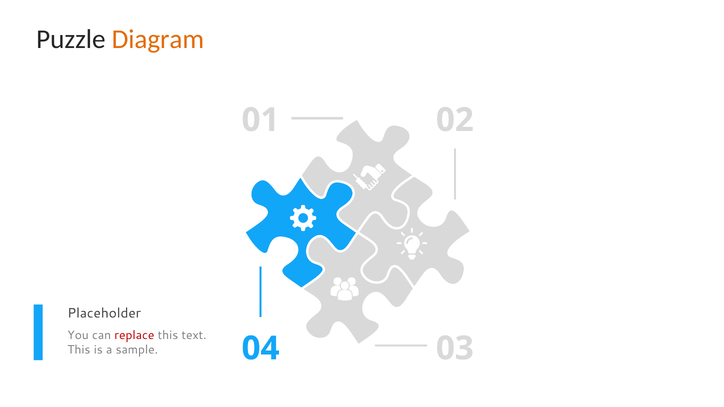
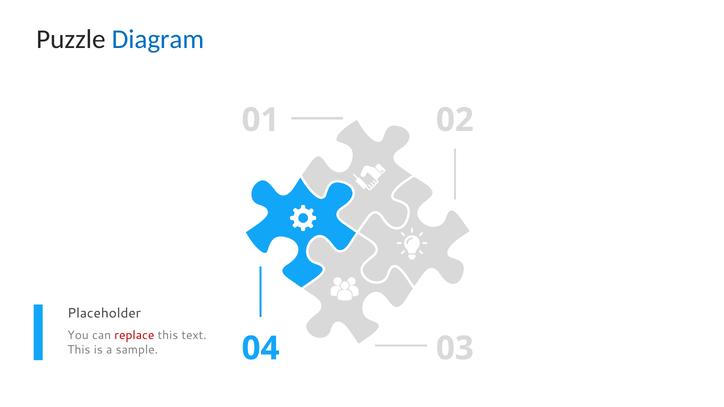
Diagram colour: orange -> blue
